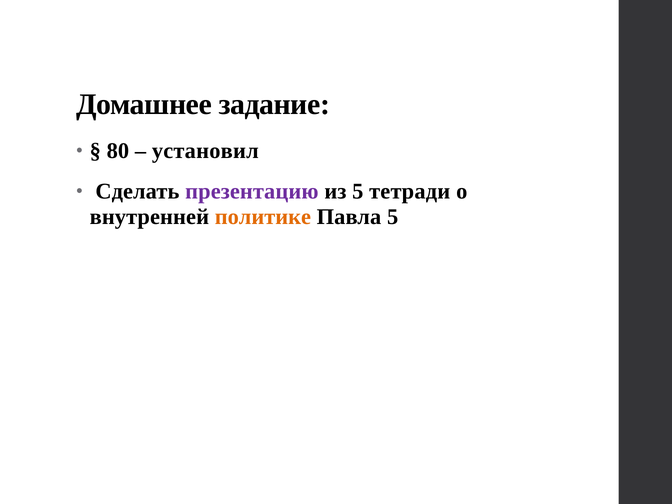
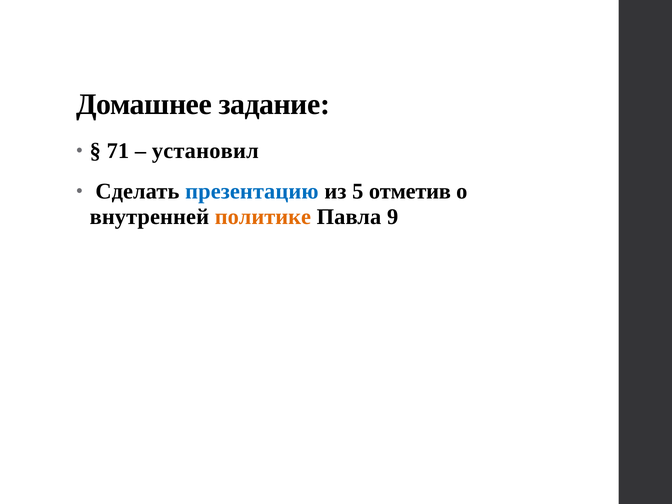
80: 80 -> 71
презентацию colour: purple -> blue
тетради: тетради -> отметив
Павла 5: 5 -> 9
